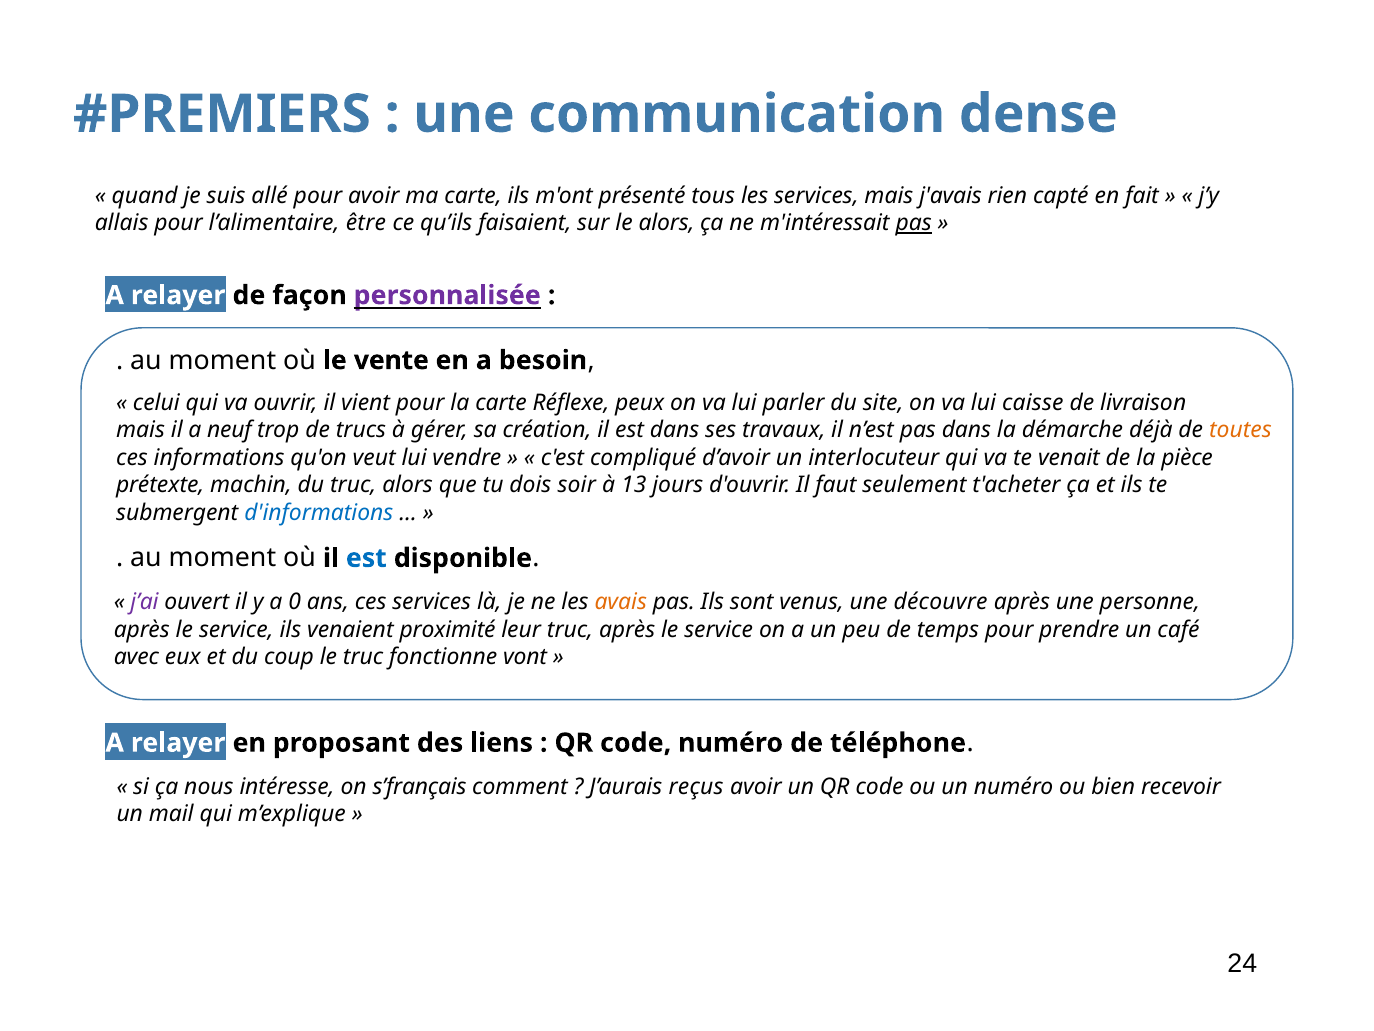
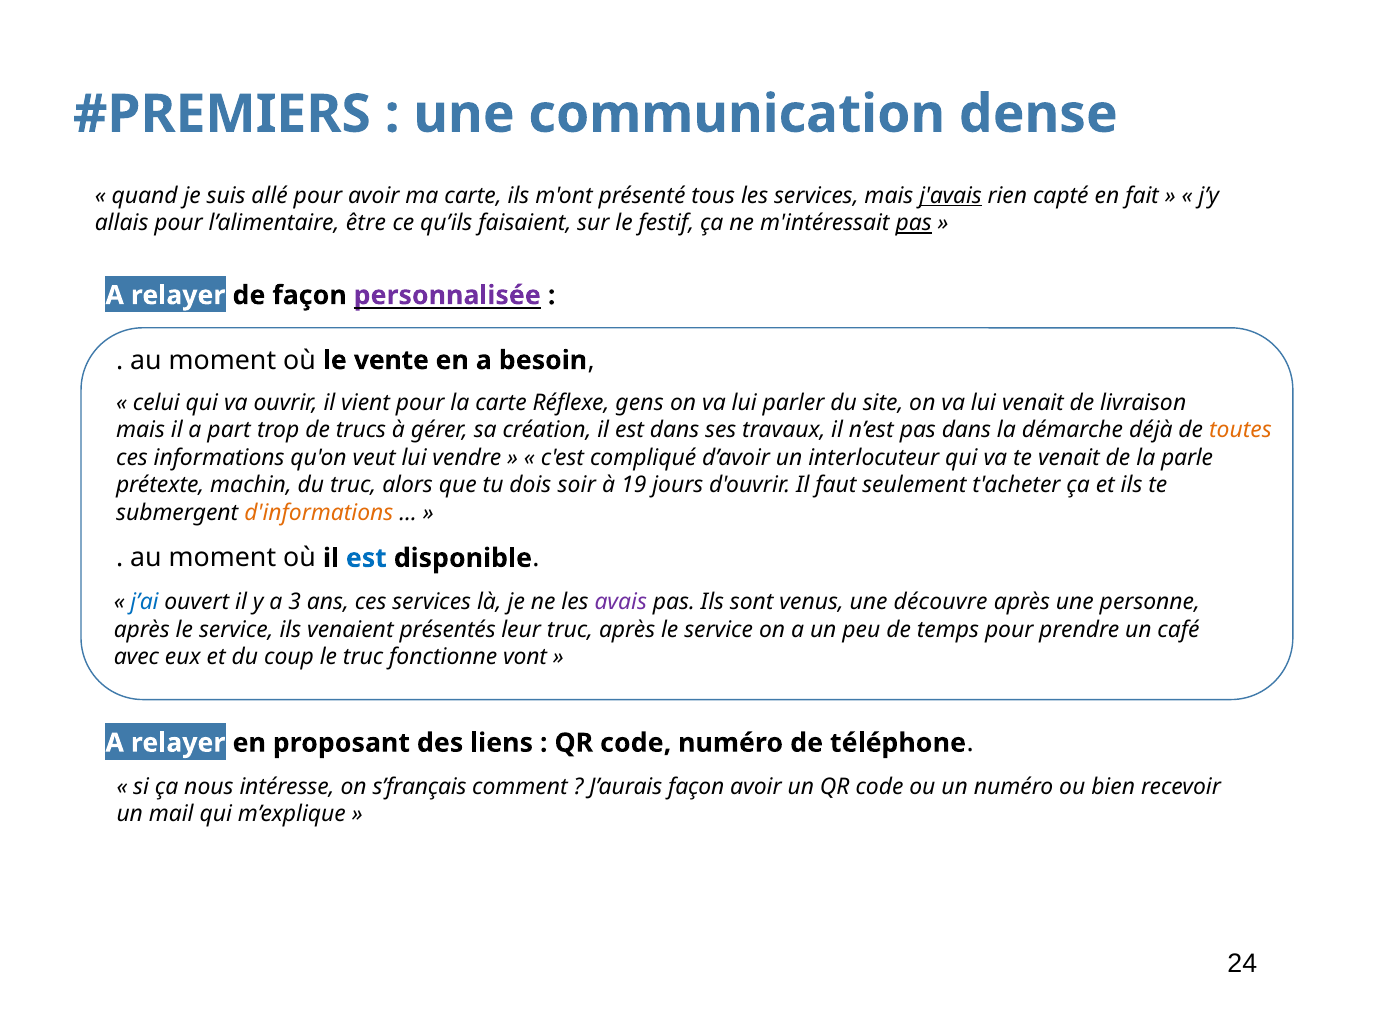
j'avais underline: none -> present
le alors: alors -> festif
peux: peux -> gens
lui caisse: caisse -> venait
neuf: neuf -> part
pièce: pièce -> parle
13: 13 -> 19
d'informations colour: blue -> orange
j’ai colour: purple -> blue
0: 0 -> 3
avais colour: orange -> purple
proximité: proximité -> présentés
J’aurais reçus: reçus -> façon
